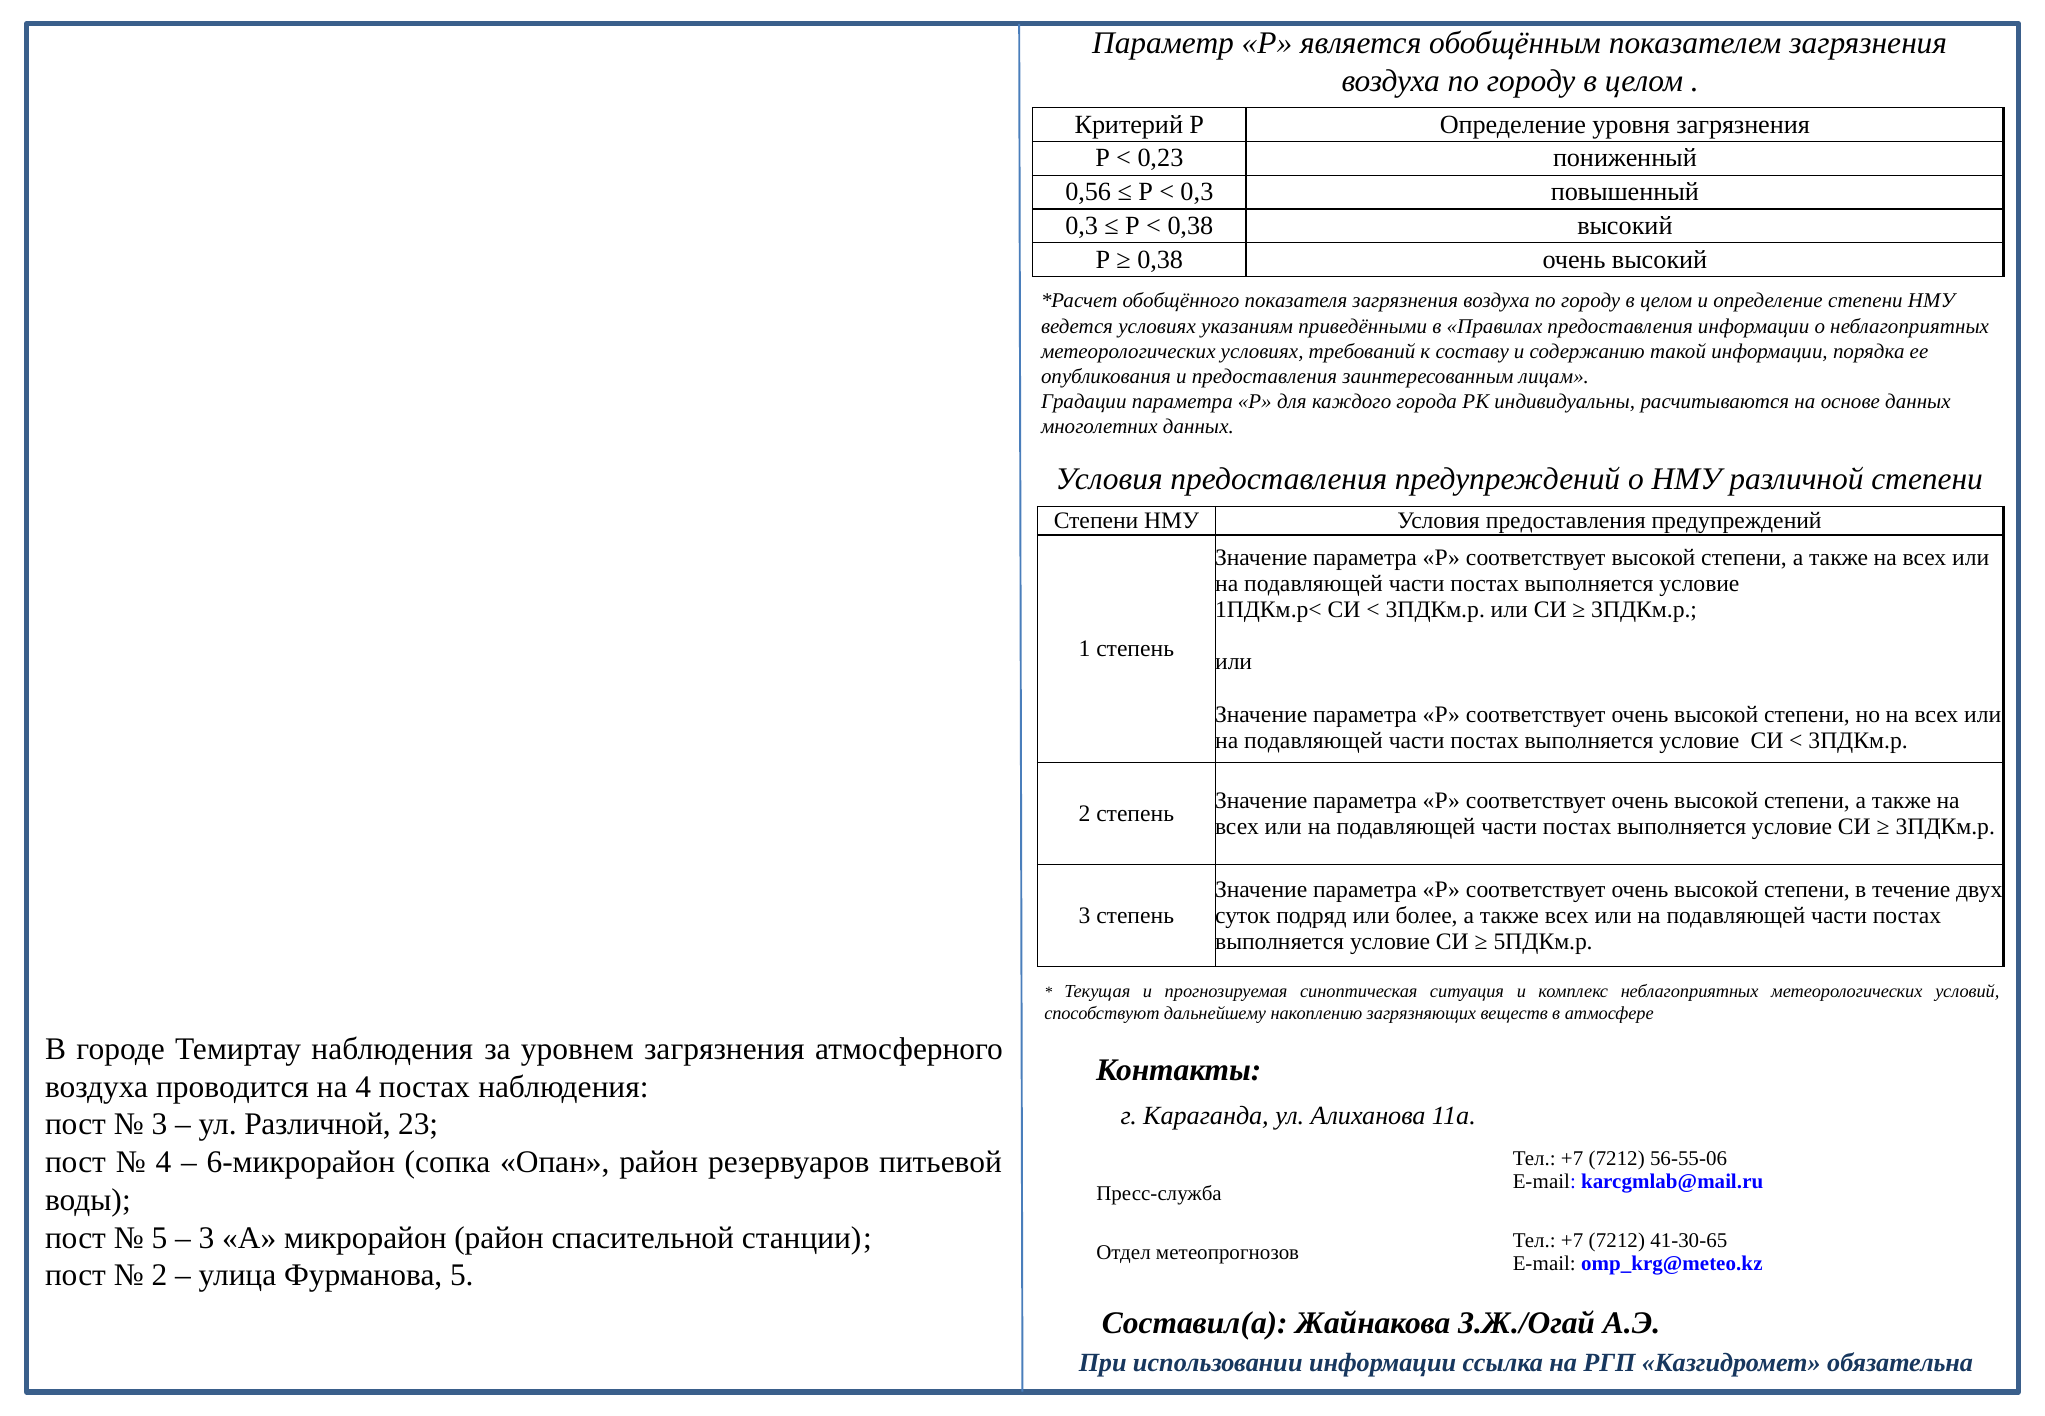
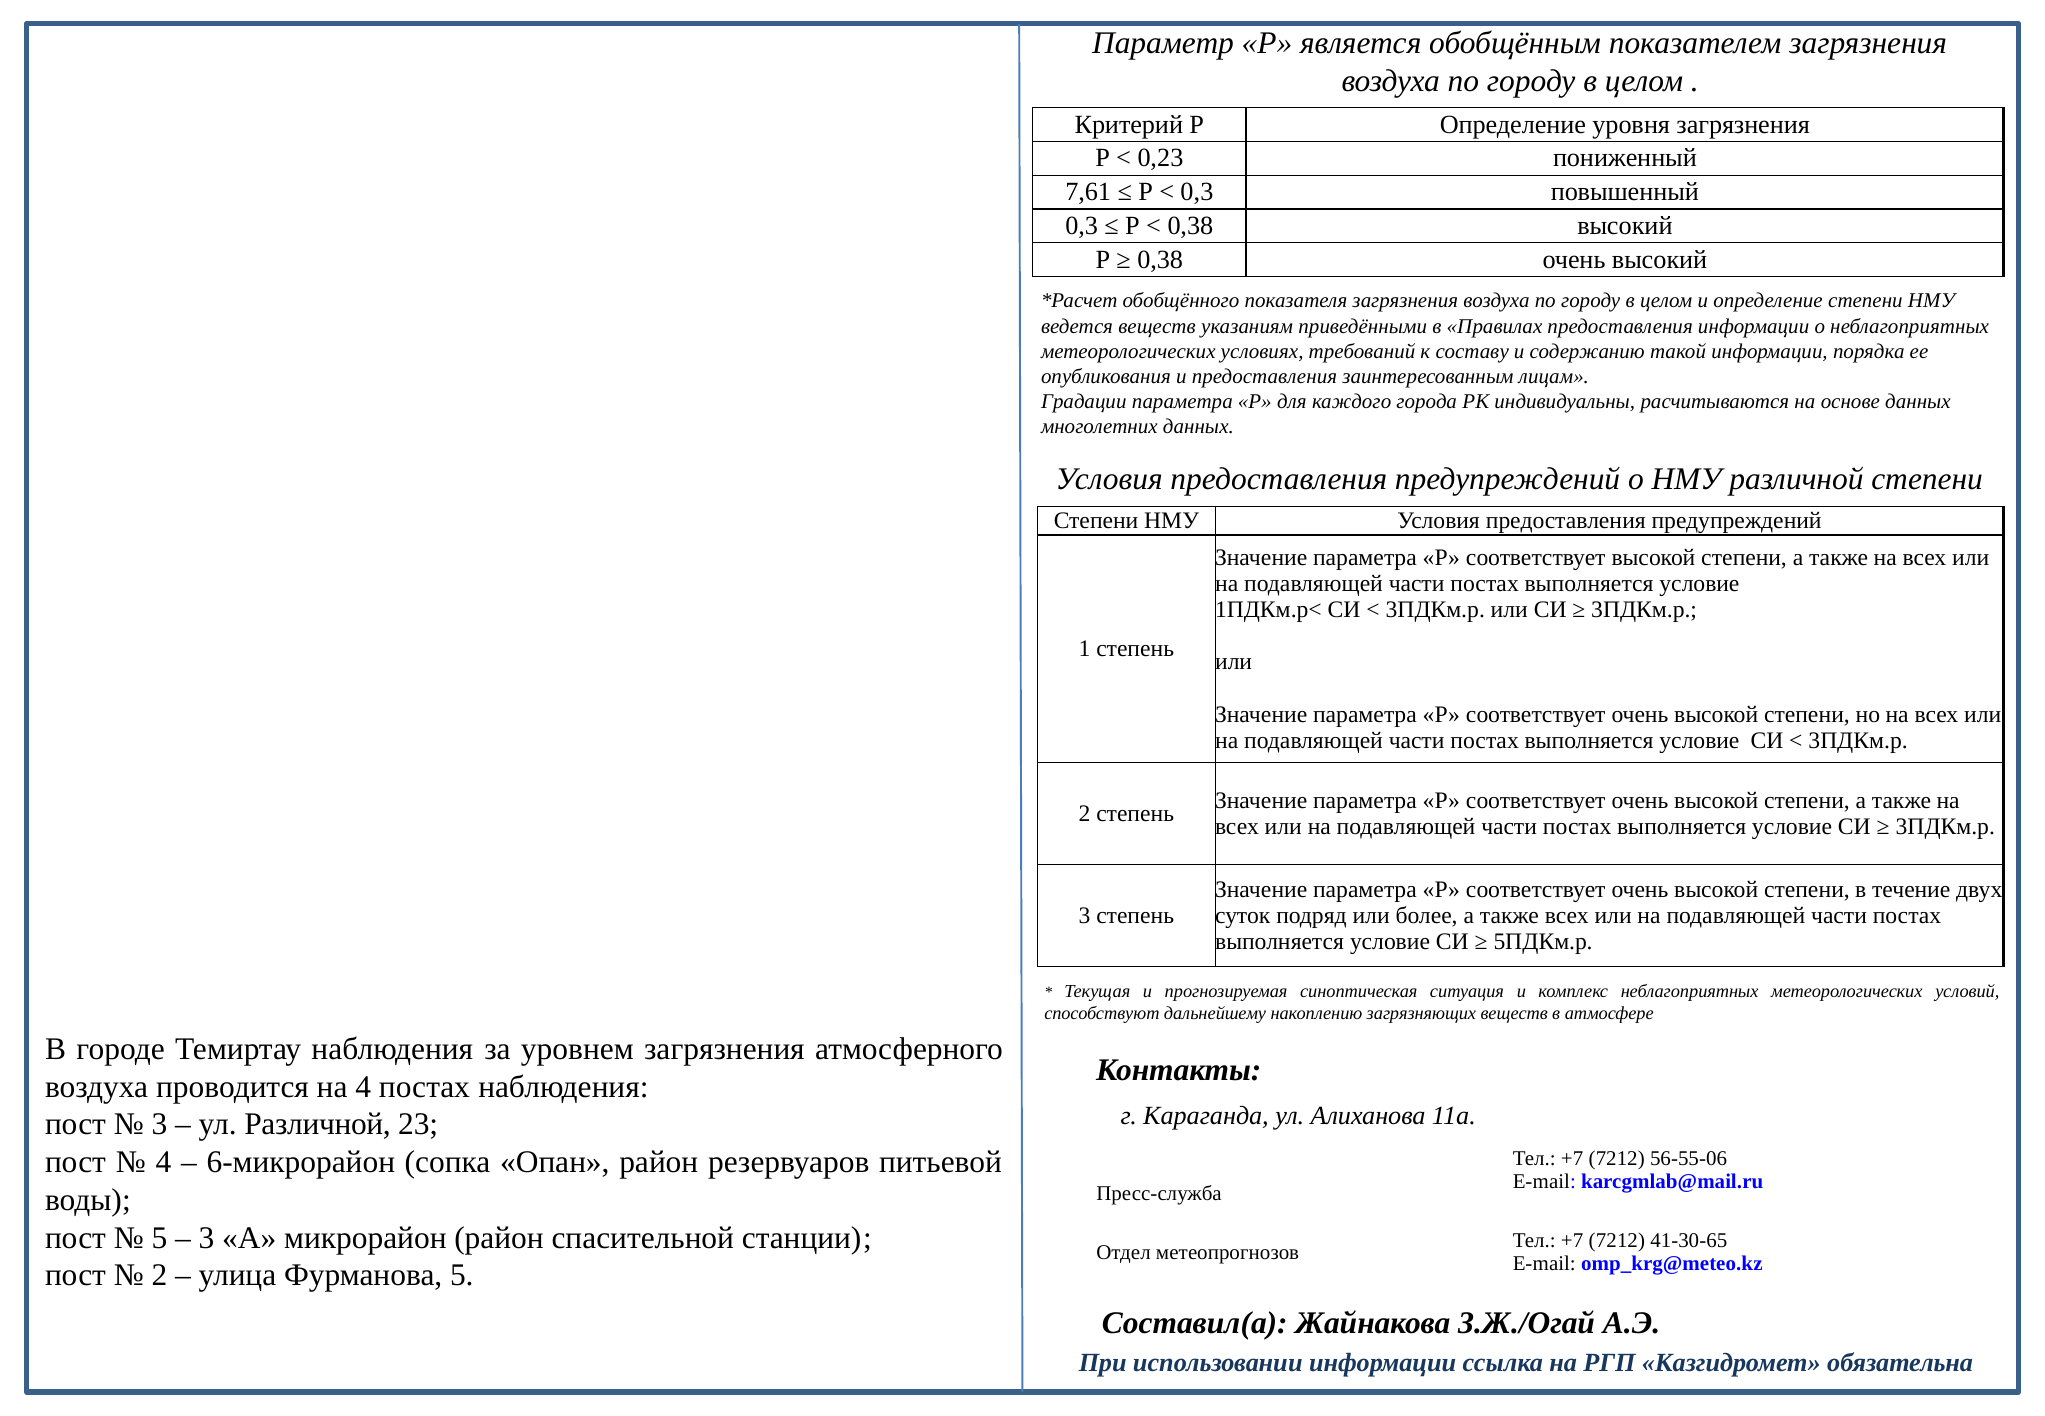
0,56: 0,56 -> 7,61
ведется условиях: условиях -> веществ
